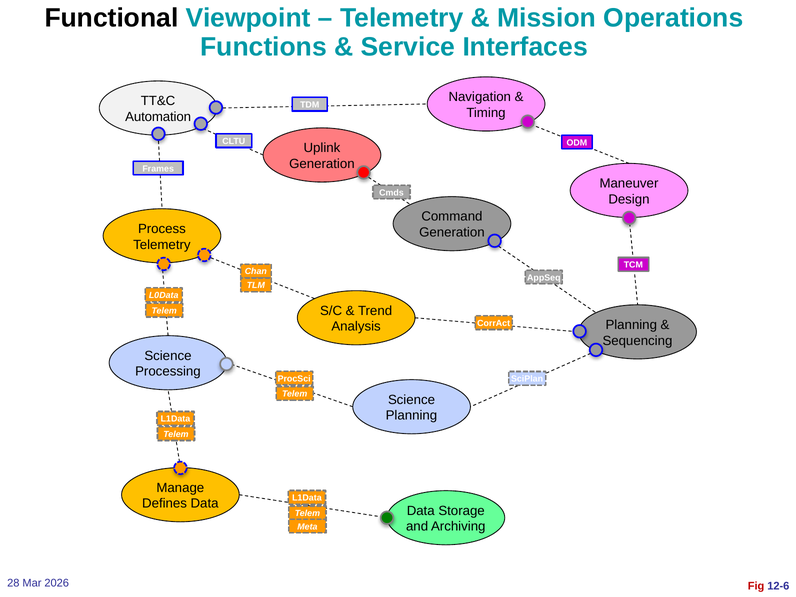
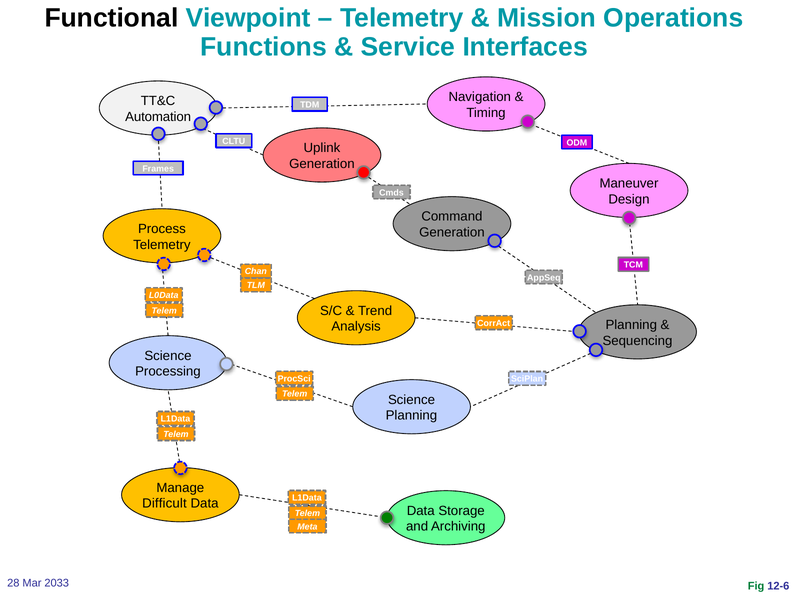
Defines: Defines -> Difficult
2026: 2026 -> 2033
Fig colour: red -> green
